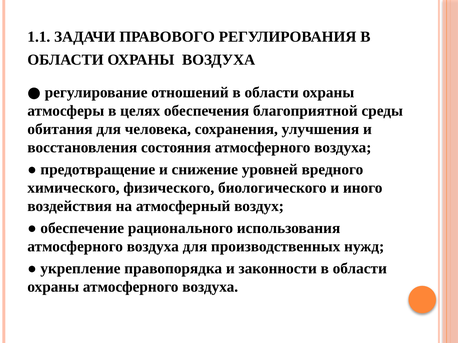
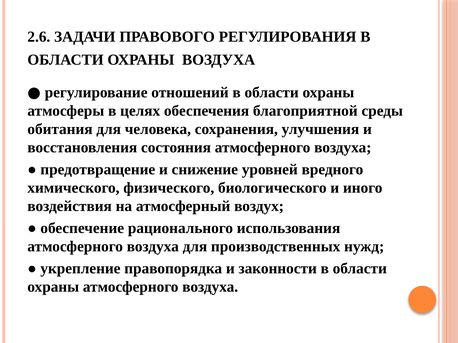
1.1: 1.1 -> 2.6
